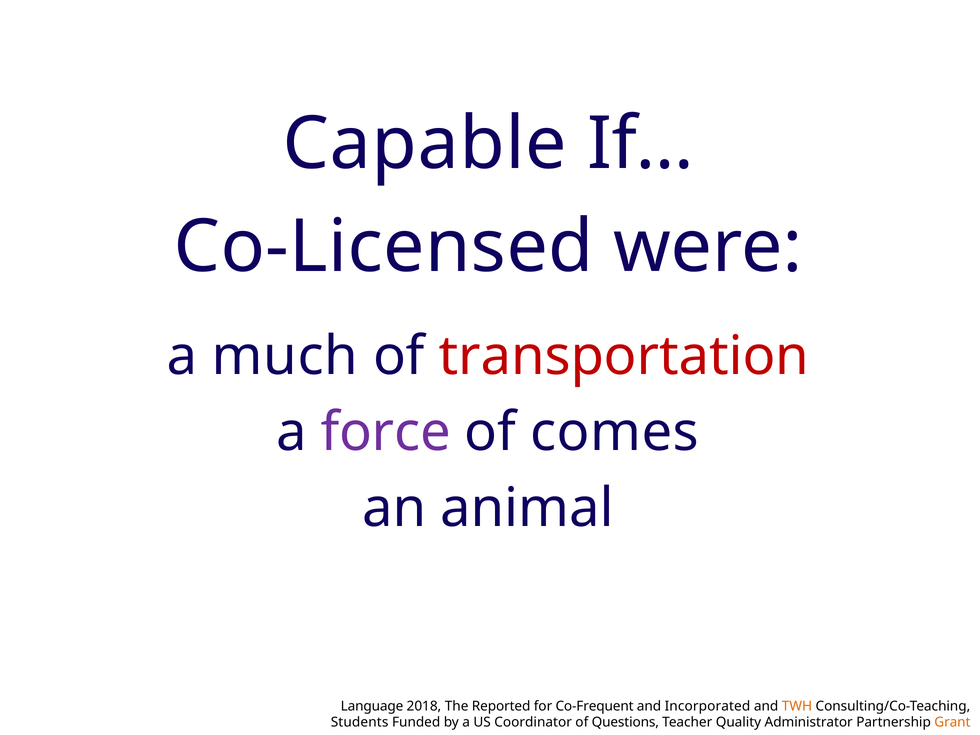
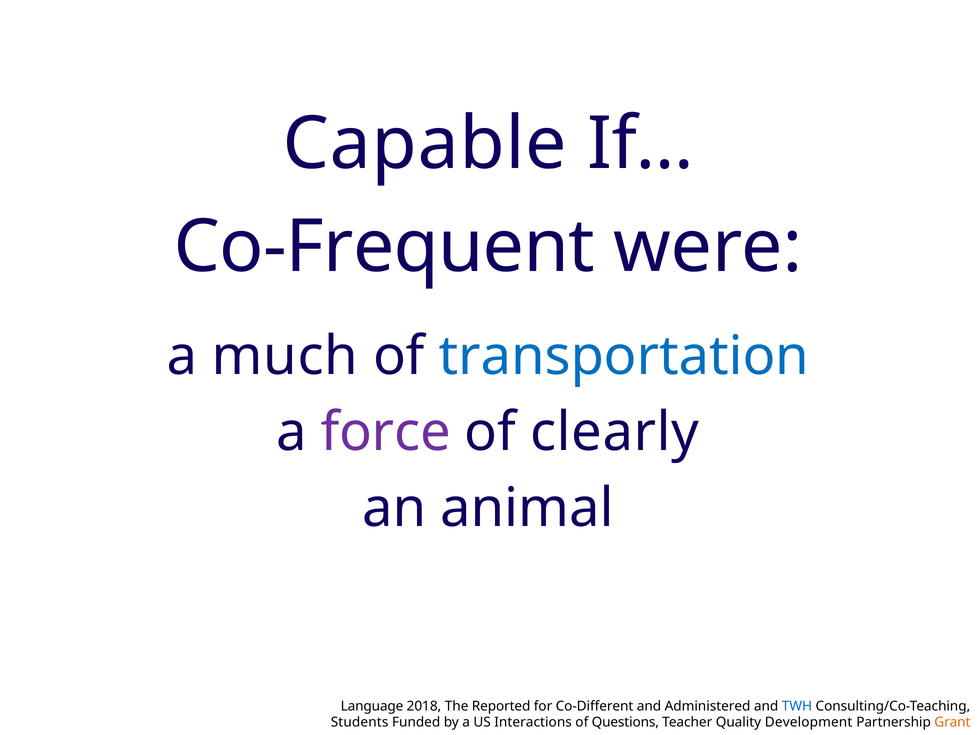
Co-Licensed: Co-Licensed -> Co-Frequent
transportation colour: red -> blue
comes: comes -> clearly
Co-Frequent: Co-Frequent -> Co-Different
Incorporated: Incorporated -> Administered
TWH colour: orange -> blue
Coordinator: Coordinator -> Interactions
Administrator: Administrator -> Development
